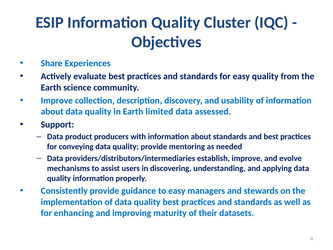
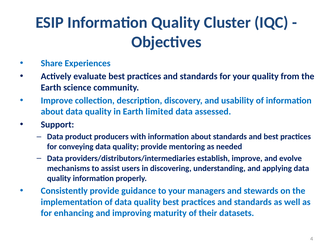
for easy: easy -> your
to easy: easy -> your
